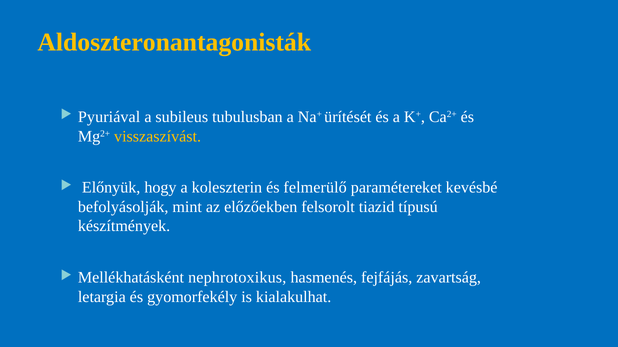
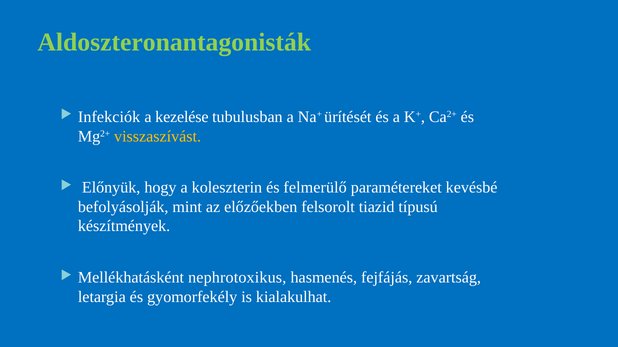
Aldoszteronantagonisták colour: yellow -> light green
Pyuriával: Pyuriával -> Infekciók
subileus: subileus -> kezelése
